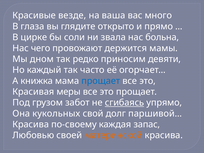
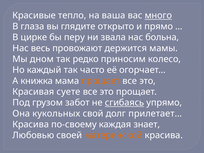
везде: везде -> тепло
много underline: none -> present
соли: соли -> перу
чего: чего -> весь
девяти: девяти -> колесо
прощает at (101, 81) colour: blue -> orange
меры: меры -> суете
паршивой…: паршивой… -> прилетает…
запас: запас -> знает
